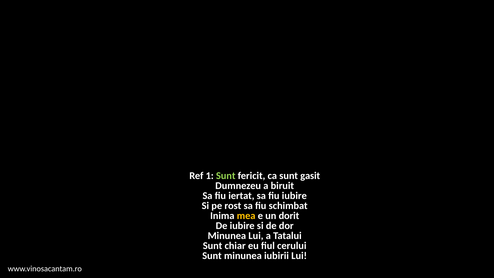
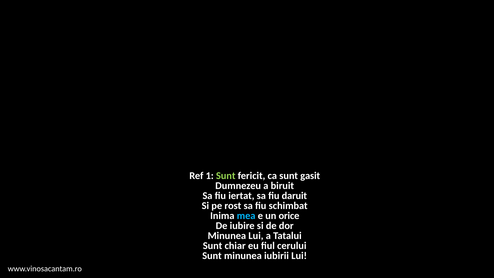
fiu iubire: iubire -> daruit
mea colour: yellow -> light blue
dorit: dorit -> orice
